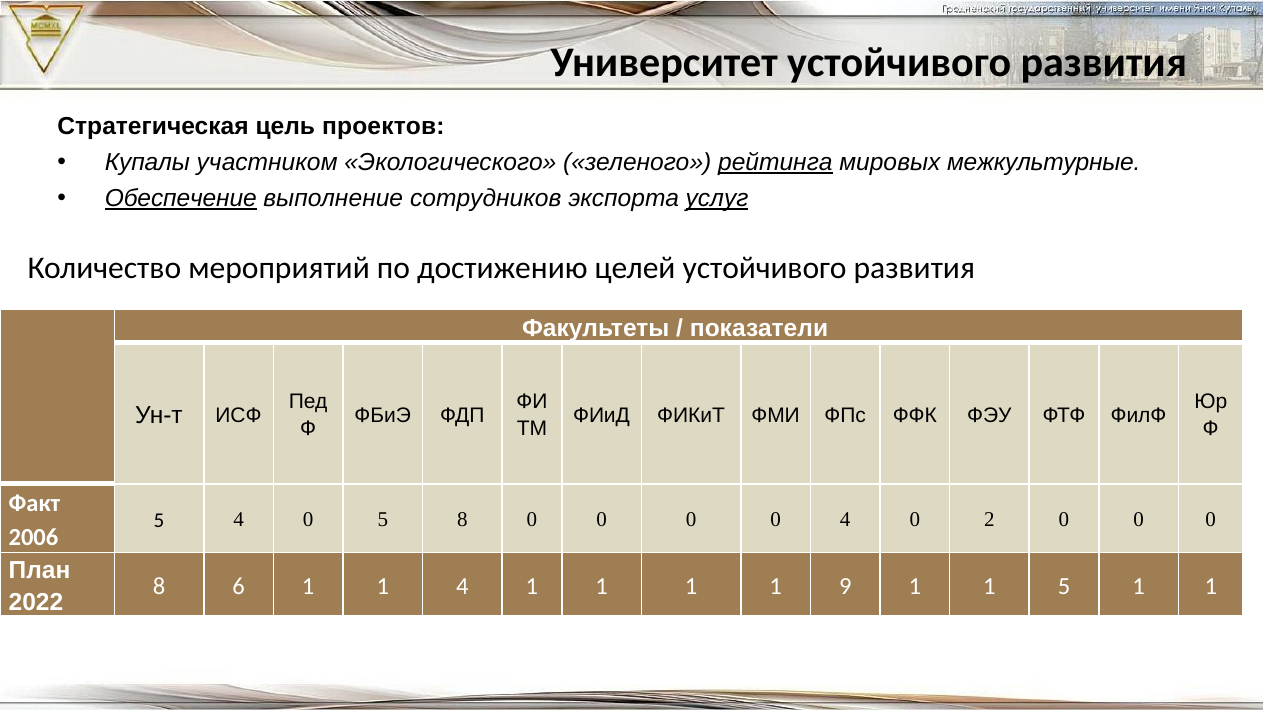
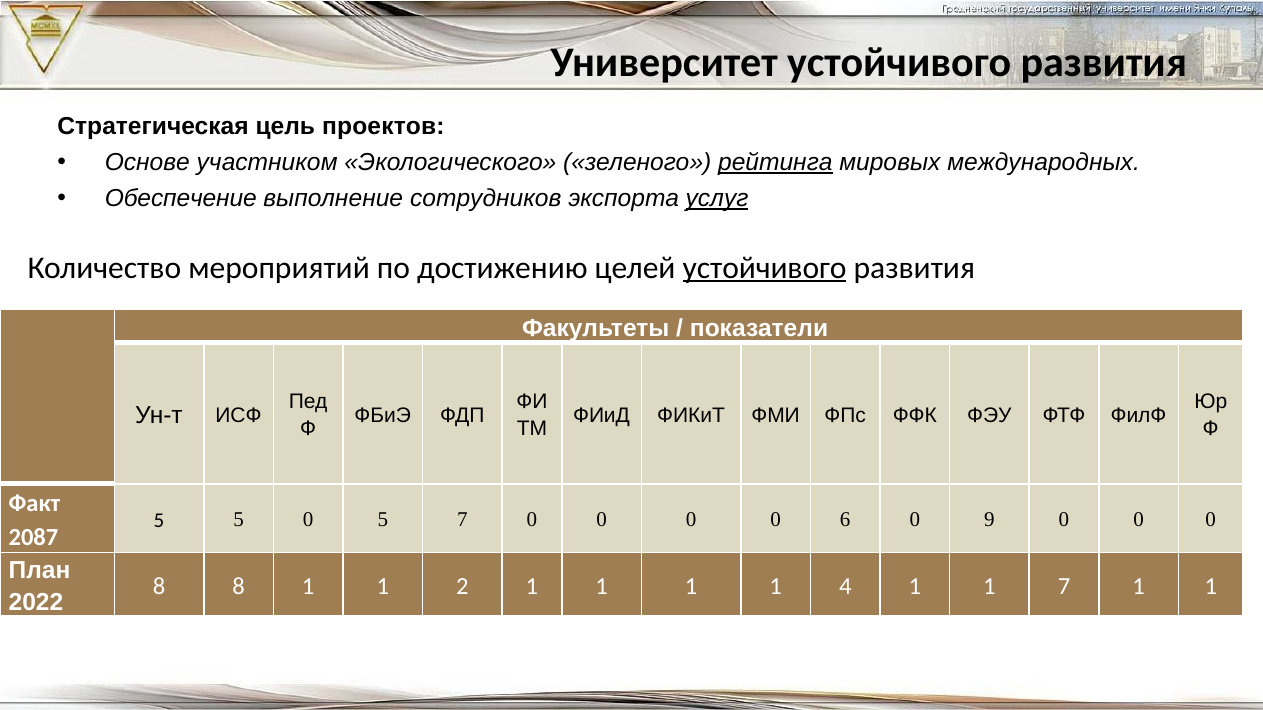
Купалы: Купалы -> Основе
межкультурные: межкультурные -> международных
Обеспечение underline: present -> none
устойчивого at (765, 268) underline: none -> present
5 4: 4 -> 5
5 8: 8 -> 7
0 4: 4 -> 6
2: 2 -> 9
2006: 2006 -> 2087
8 6: 6 -> 8
1 4: 4 -> 2
9: 9 -> 4
1 5: 5 -> 7
